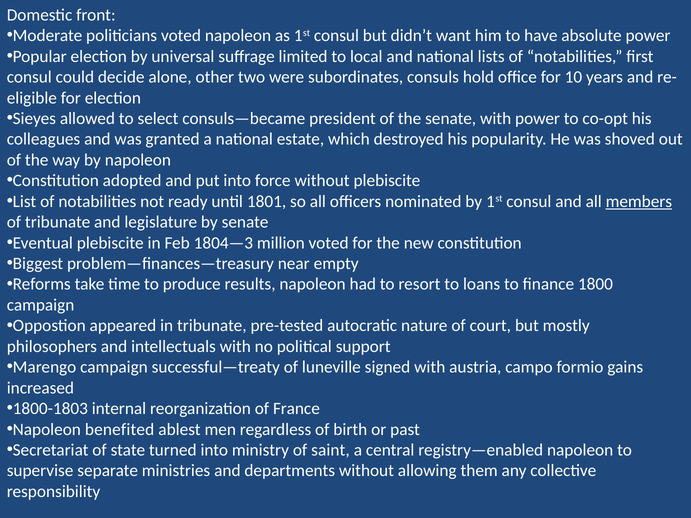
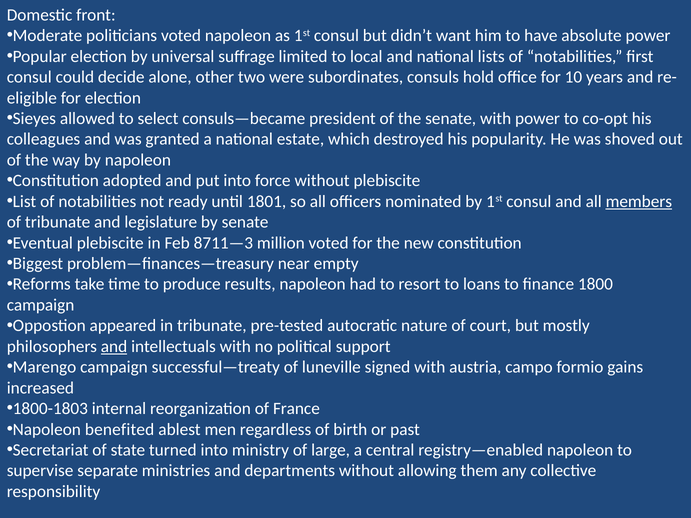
1804—3: 1804—3 -> 8711—3
and at (114, 347) underline: none -> present
saint: saint -> large
